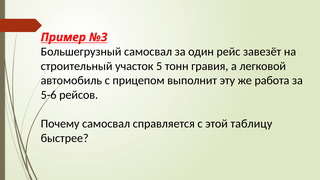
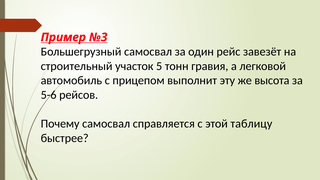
работа: работа -> высота
